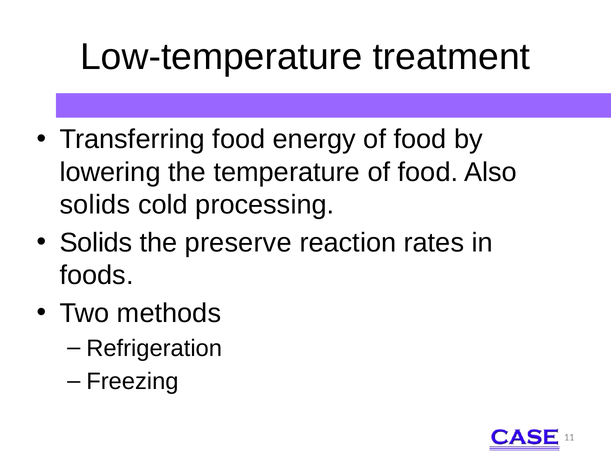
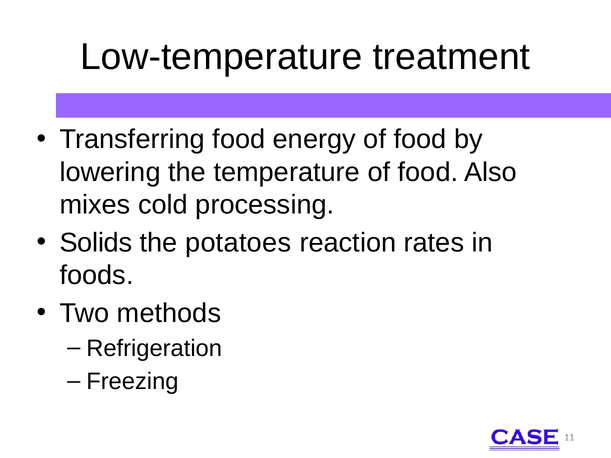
solids at (95, 205): solids -> mixes
preserve: preserve -> potatoes
